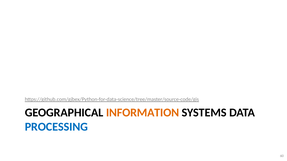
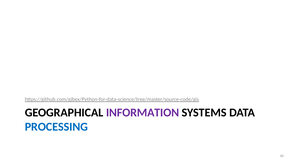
INFORMATION colour: orange -> purple
